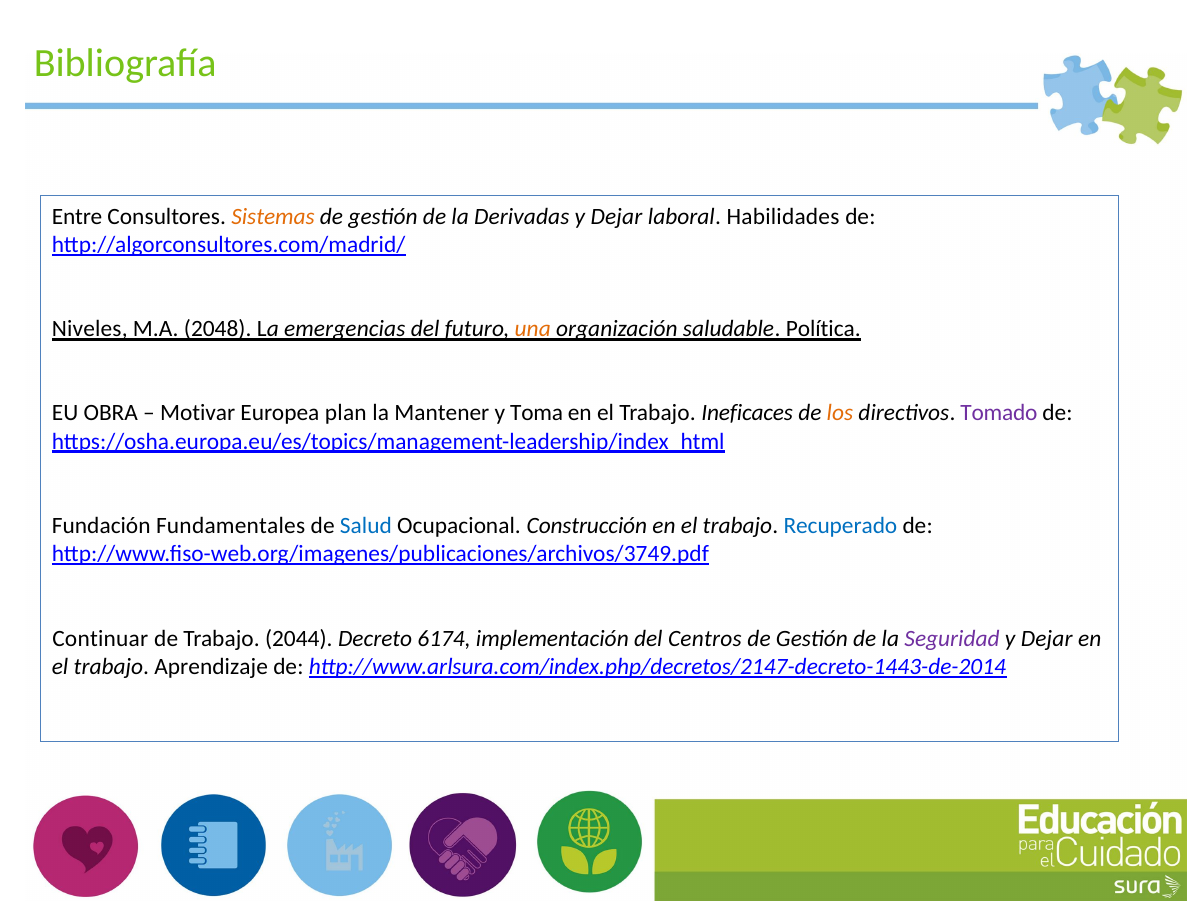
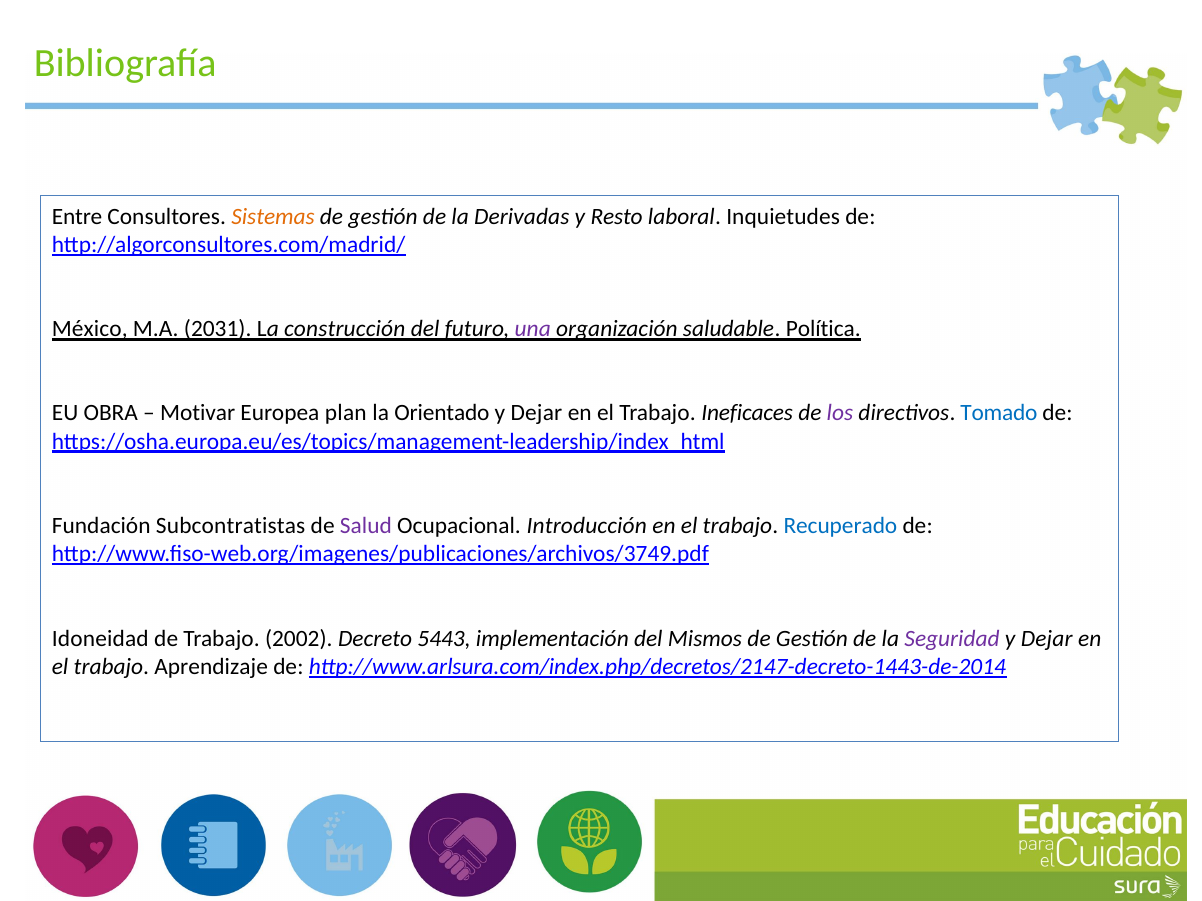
Dejar at (616, 217): Dejar -> Resto
Habilidades: Habilidades -> Inquietudes
Niveles: Niveles -> México
2048: 2048 -> 2031
emergencias: emergencias -> construcción
una colour: orange -> purple
Mantener: Mantener -> Orientado
Toma at (537, 414): Toma -> Dejar
los colour: orange -> purple
Tomado colour: purple -> blue
Fundamentales: Fundamentales -> Subcontratistas
Salud colour: blue -> purple
Construcción: Construcción -> Introducción
Continuar: Continuar -> Idoneidad
2044: 2044 -> 2002
6174: 6174 -> 5443
Centros: Centros -> Mismos
